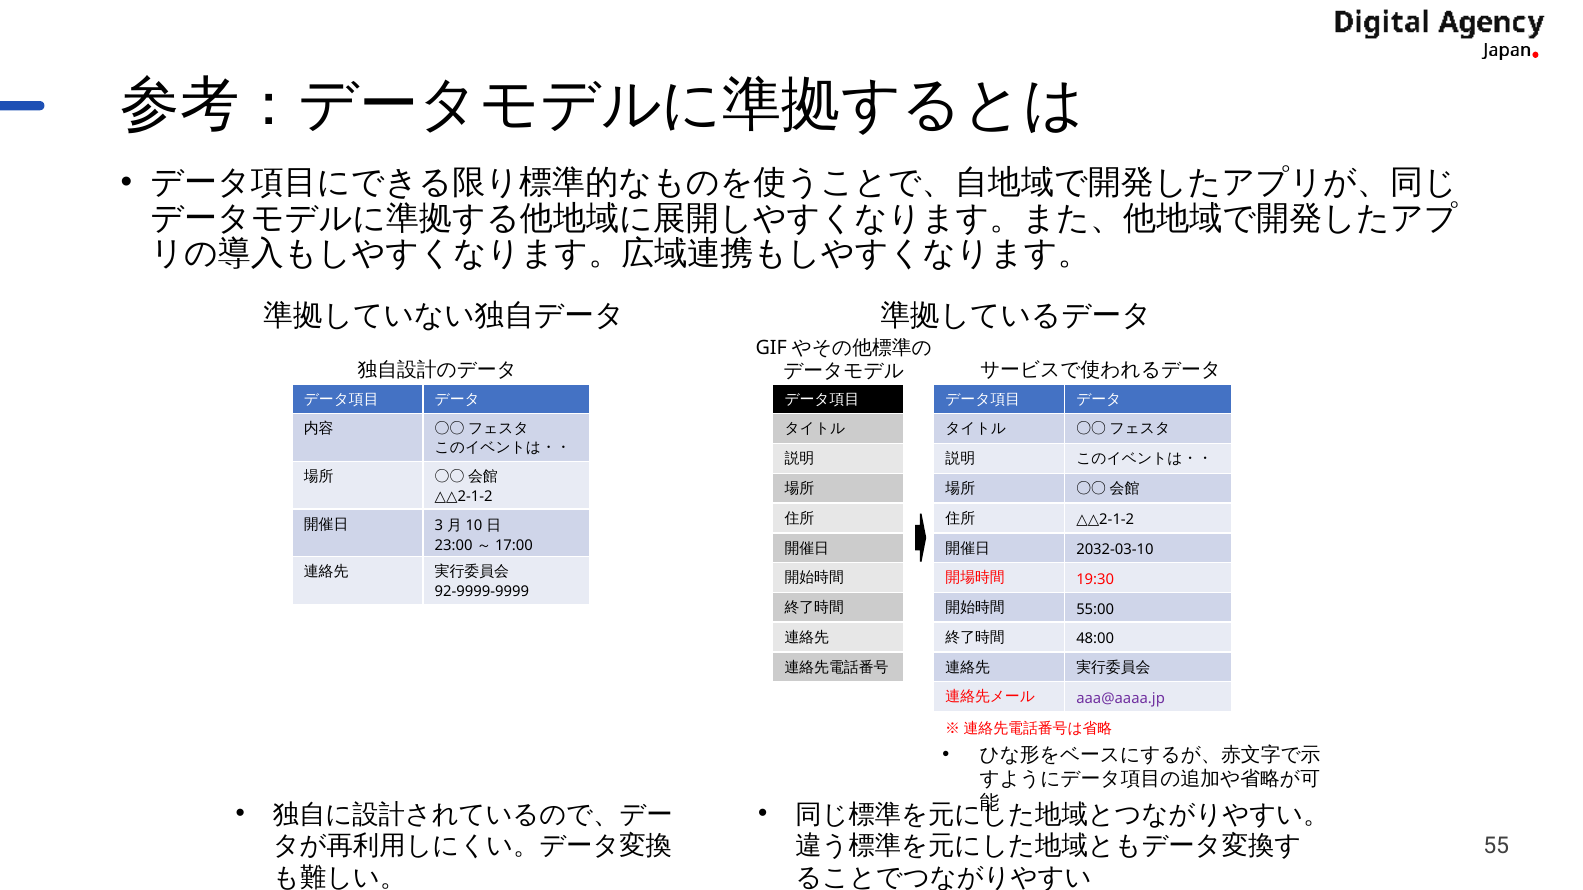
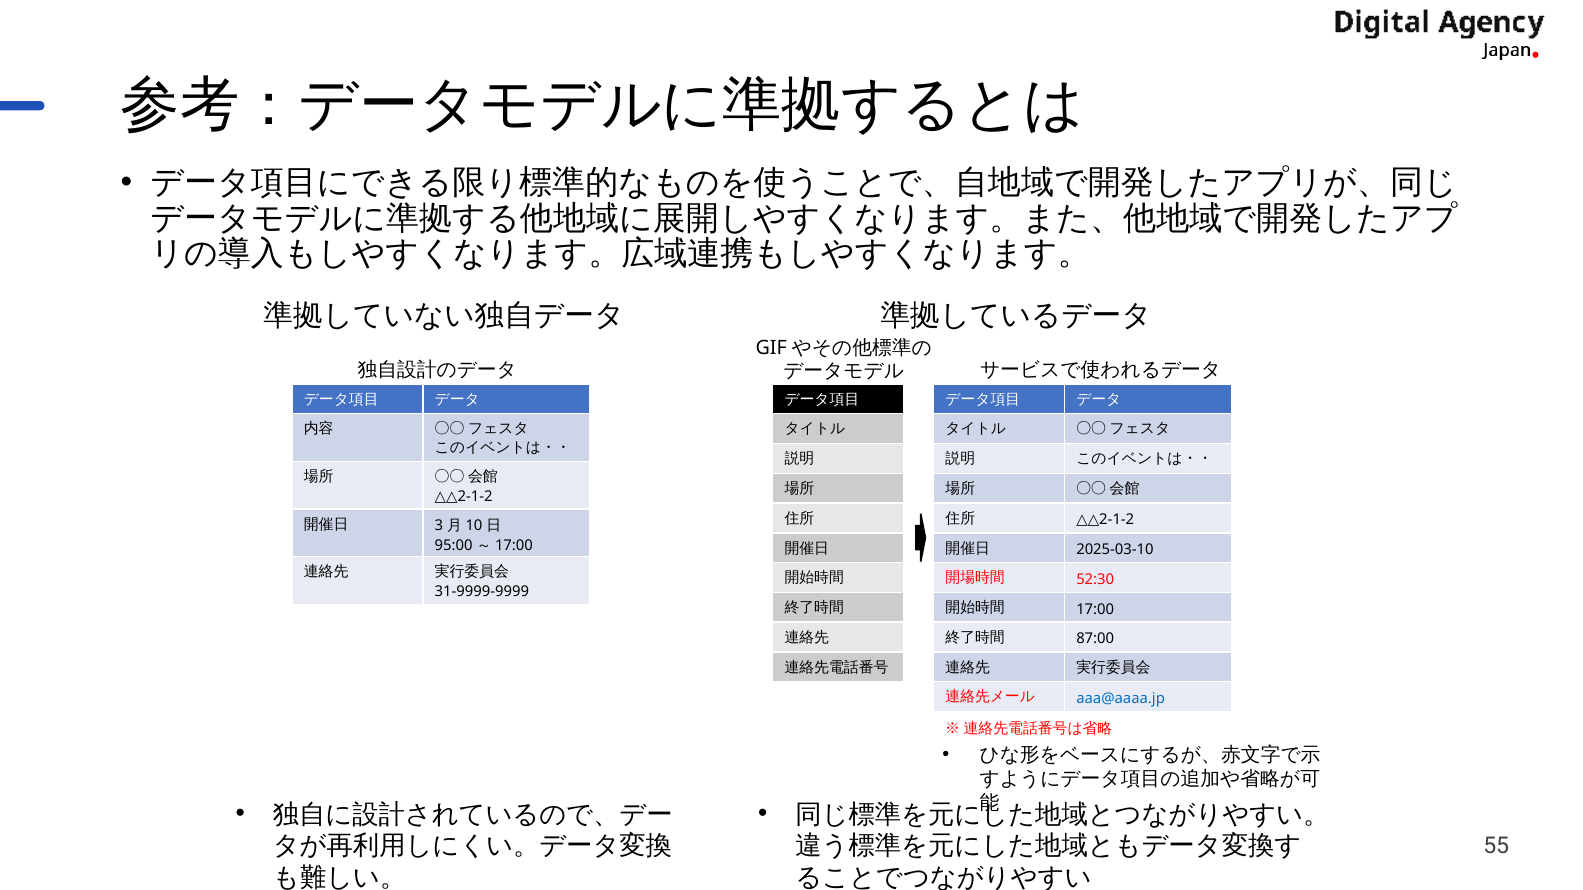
23:00: 23:00 -> 95:00
2032-03-10: 2032-03-10 -> 2025-03-10
19:30: 19:30 -> 52:30
92-9999-9999: 92-9999-9999 -> 31-9999-9999
55:00: 55:00 -> 17:00
48:00: 48:00 -> 87:00
aaa@aaaa.jp colour: purple -> blue
